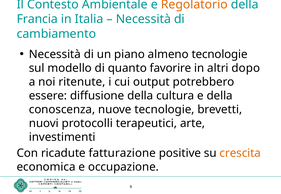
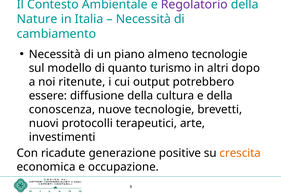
Regolatorio colour: orange -> purple
Francia: Francia -> Nature
favorire: favorire -> turismo
fatturazione: fatturazione -> generazione
